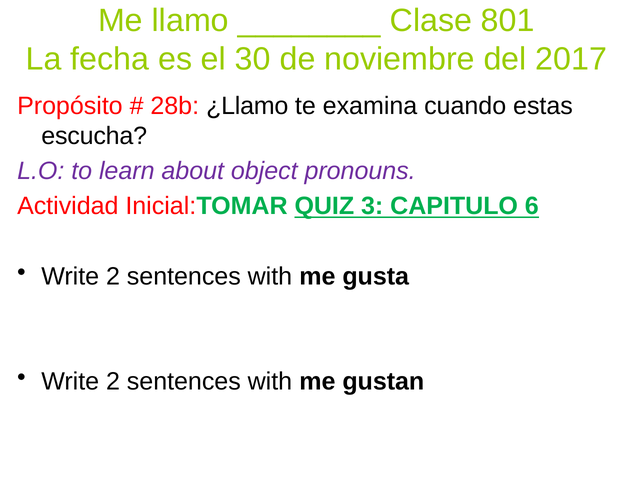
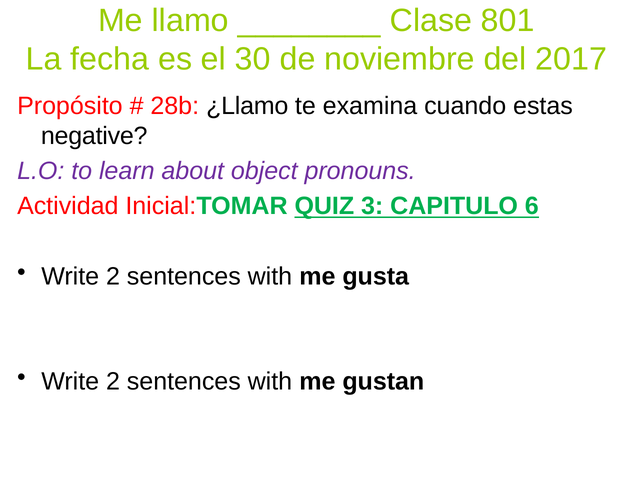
escucha: escucha -> negative
